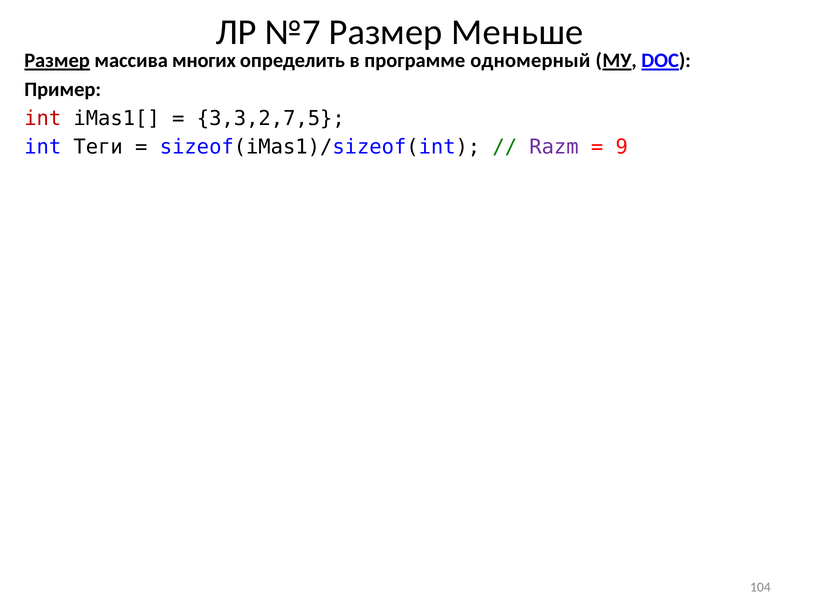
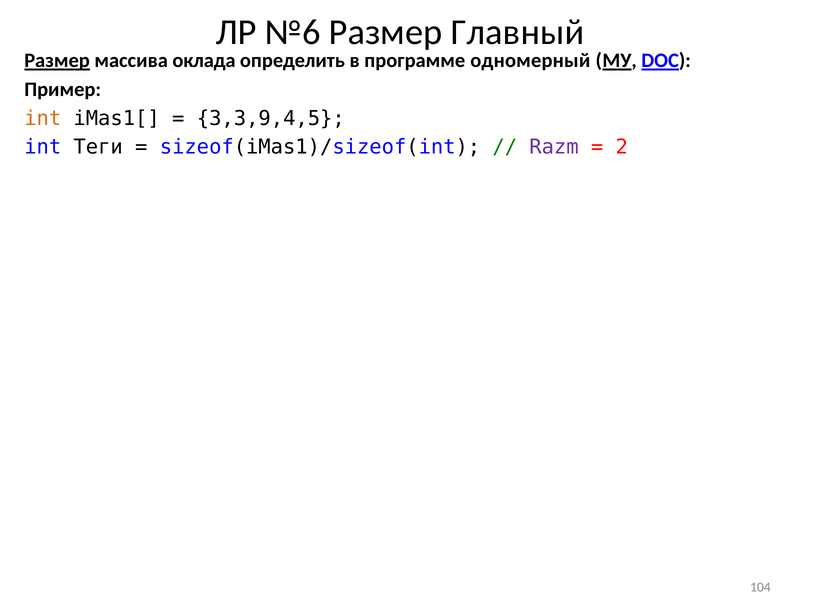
№7: №7 -> №6
Меньше: Меньше -> Главный
многих: многих -> оклада
int at (43, 118) colour: red -> orange
3,3,2,7,5: 3,3,2,7,5 -> 3,3,9,4,5
9: 9 -> 2
